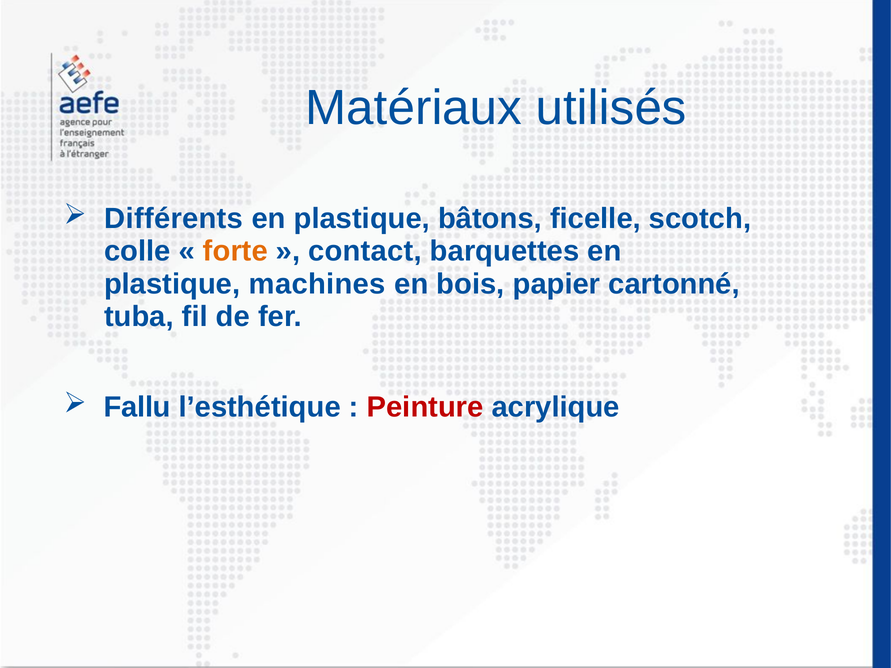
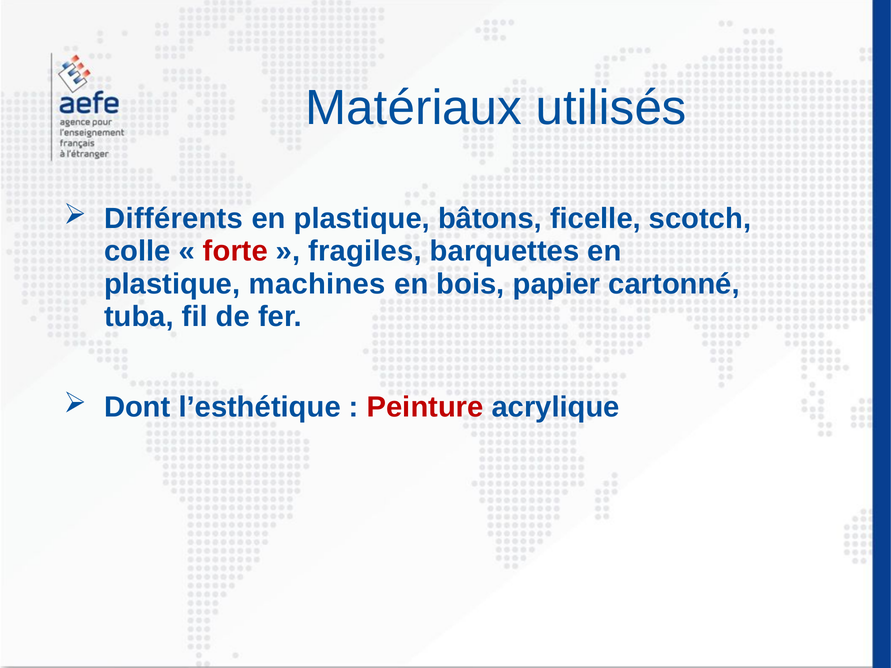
forte colour: orange -> red
contact: contact -> fragiles
Fallu: Fallu -> Dont
